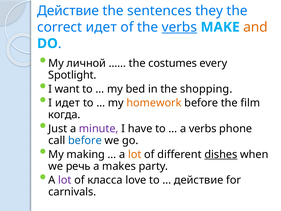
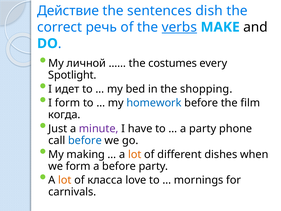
they: they -> dish
correct идет: идет -> речь
and colour: orange -> black
want: want -> идет
I идет: идет -> form
homework colour: orange -> blue
a verbs: verbs -> party
dishes underline: present -> none
we речь: речь -> form
a makes: makes -> before
lot at (65, 180) colour: purple -> orange
действие at (199, 180): действие -> mornings
